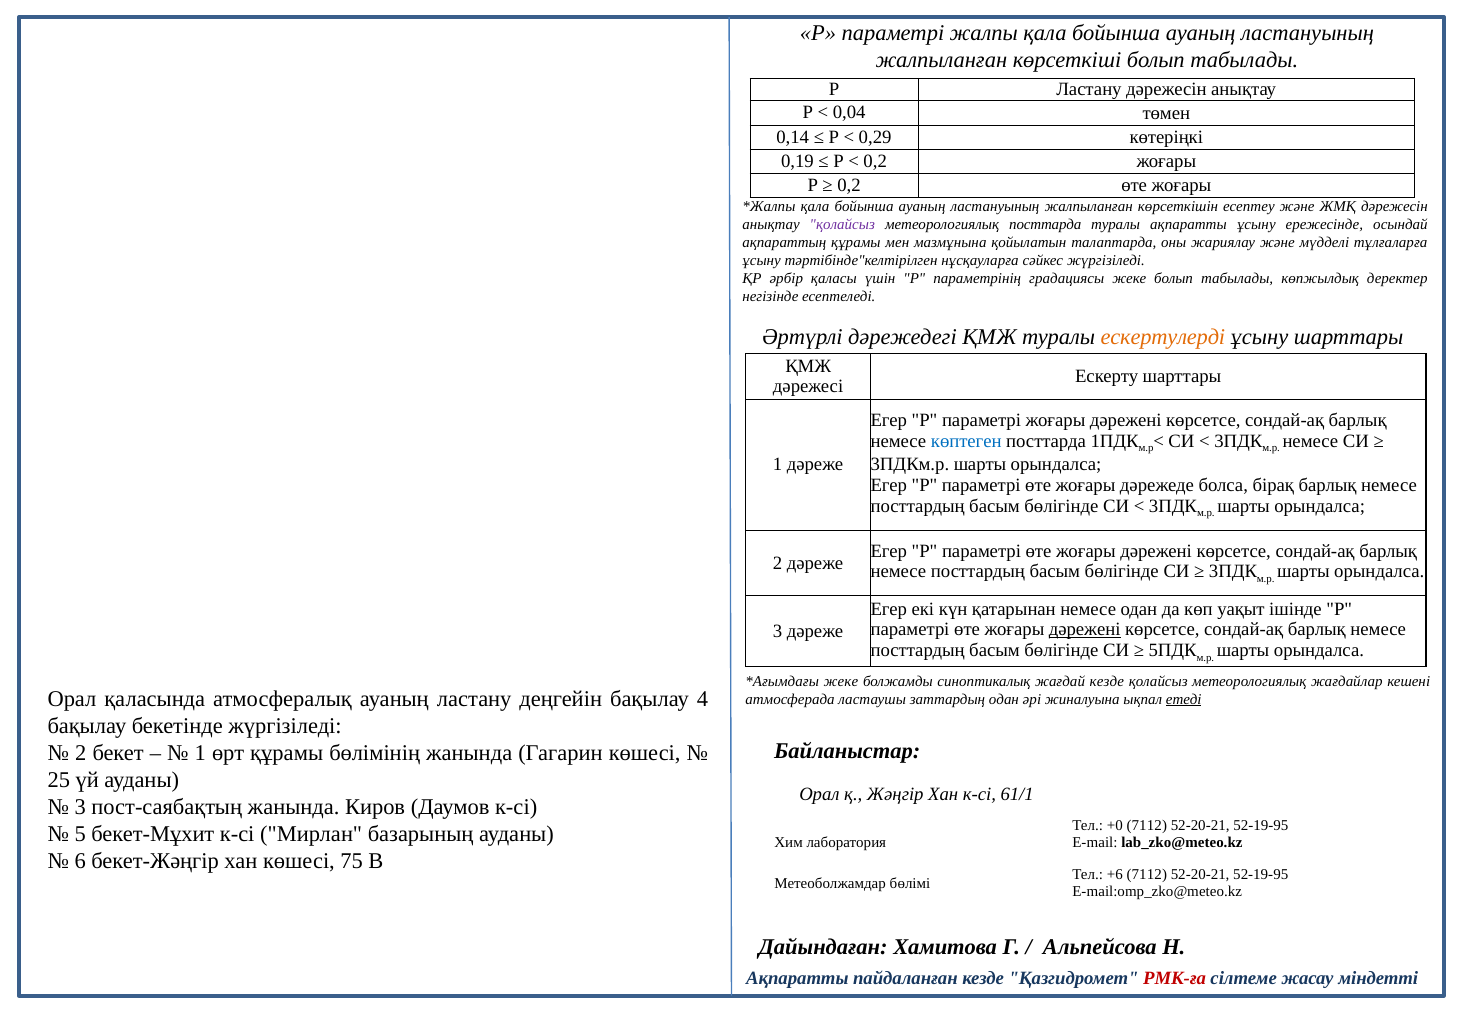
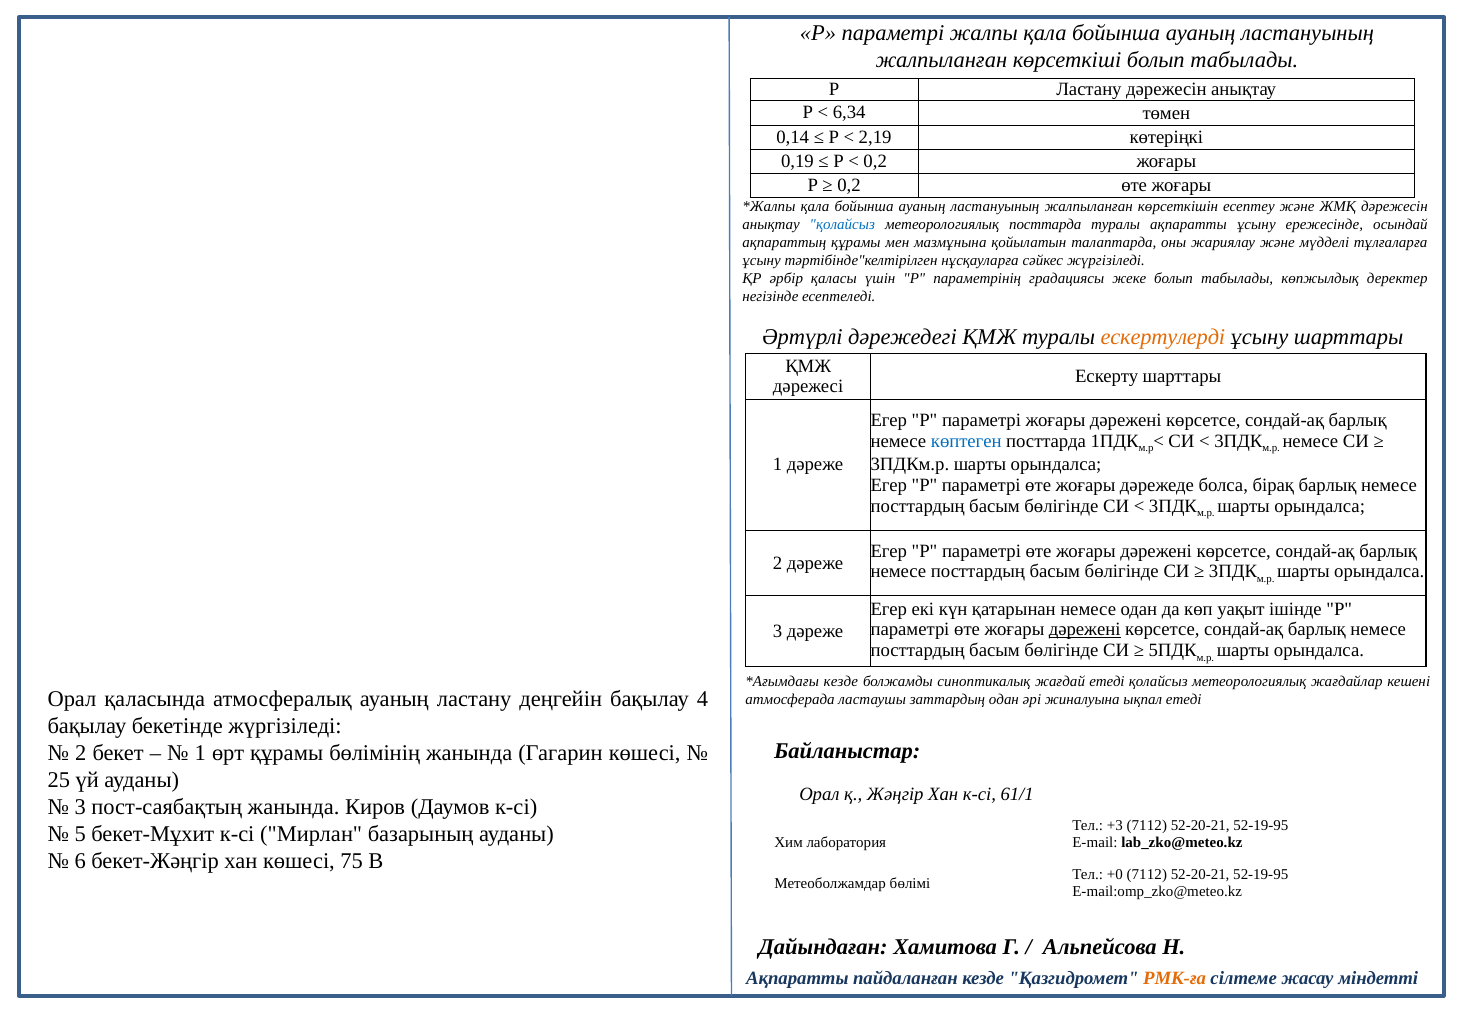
0,04: 0,04 -> 6,34
0,29: 0,29 -> 2,19
қолайсыз at (842, 225) colour: purple -> blue
жеке at (841, 681): жеке -> кезде
жағдай кезде: кезде -> етеді
етеді at (1184, 699) underline: present -> none
+0: +0 -> +3
+6: +6 -> +0
РМК-ға colour: red -> orange
